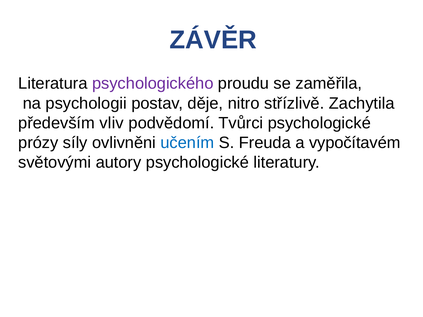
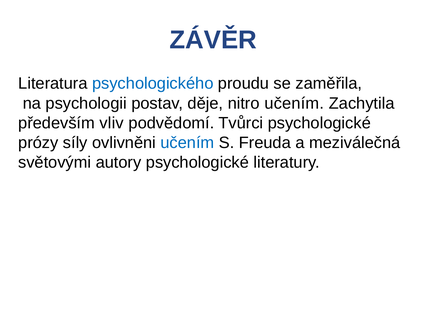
psychologického colour: purple -> blue
nitro střízlivě: střízlivě -> učením
vypočítavém: vypočítavém -> meziválečná
